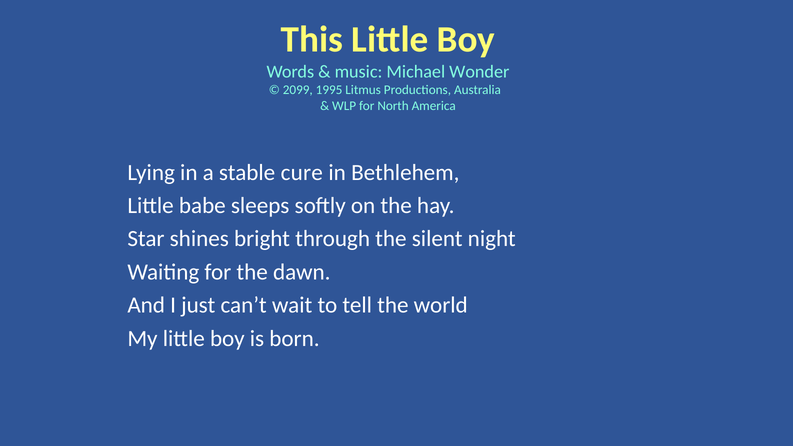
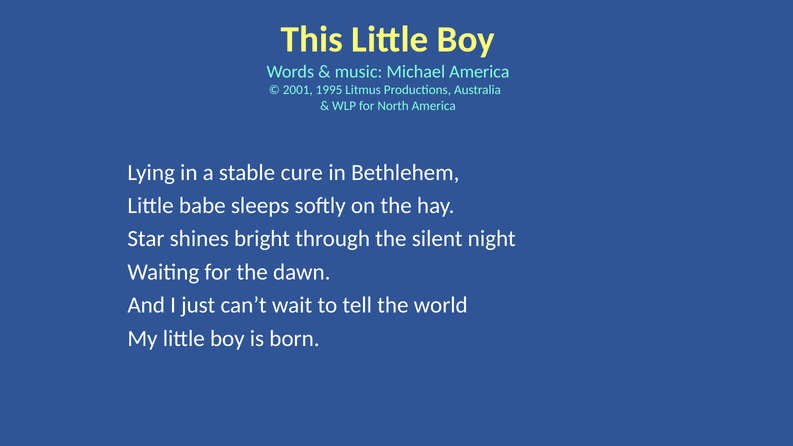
Michael Wonder: Wonder -> America
2099: 2099 -> 2001
